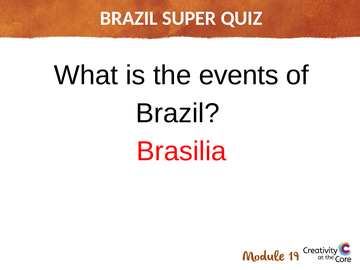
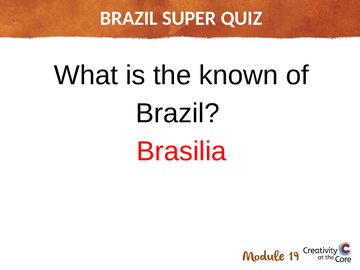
events: events -> known
